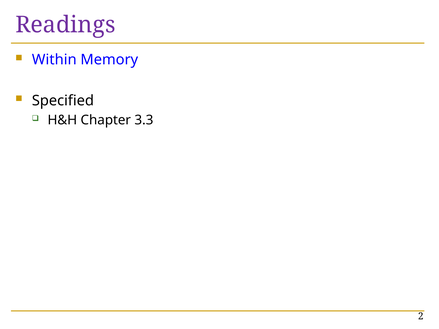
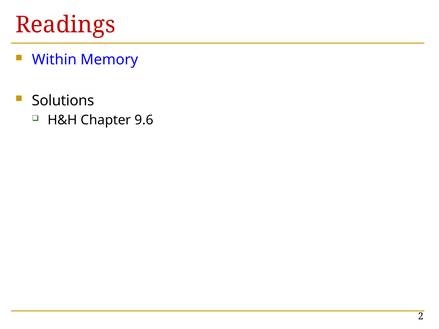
Readings colour: purple -> red
Specified: Specified -> Solutions
3.3: 3.3 -> 9.6
